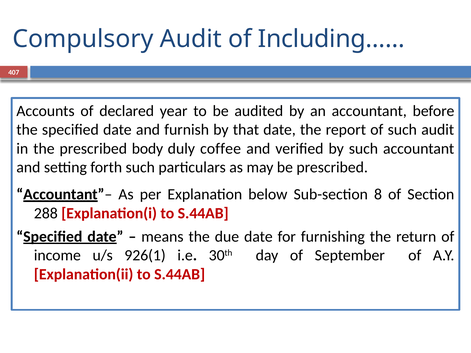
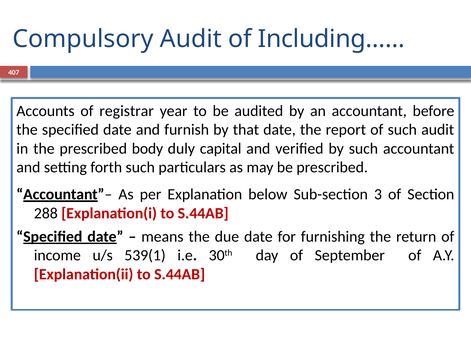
declared: declared -> registrar
coffee: coffee -> capital
8: 8 -> 3
926(1: 926(1 -> 539(1
